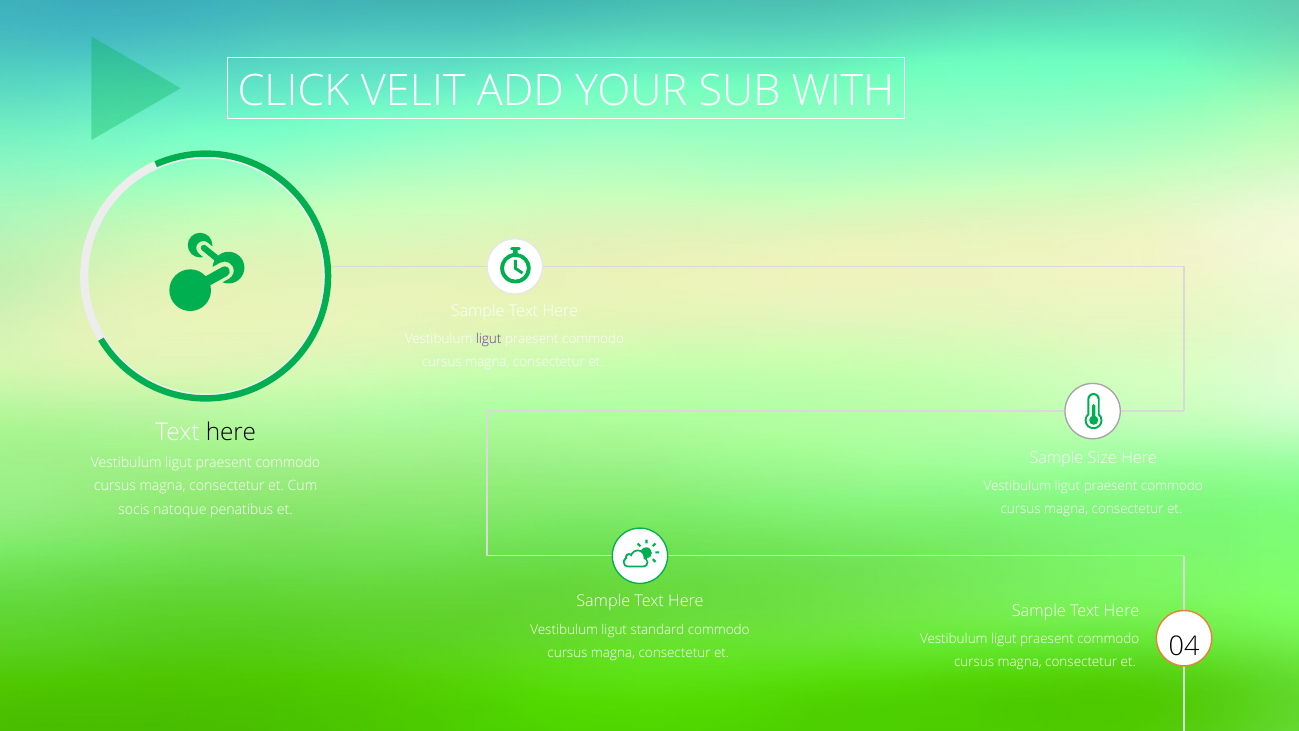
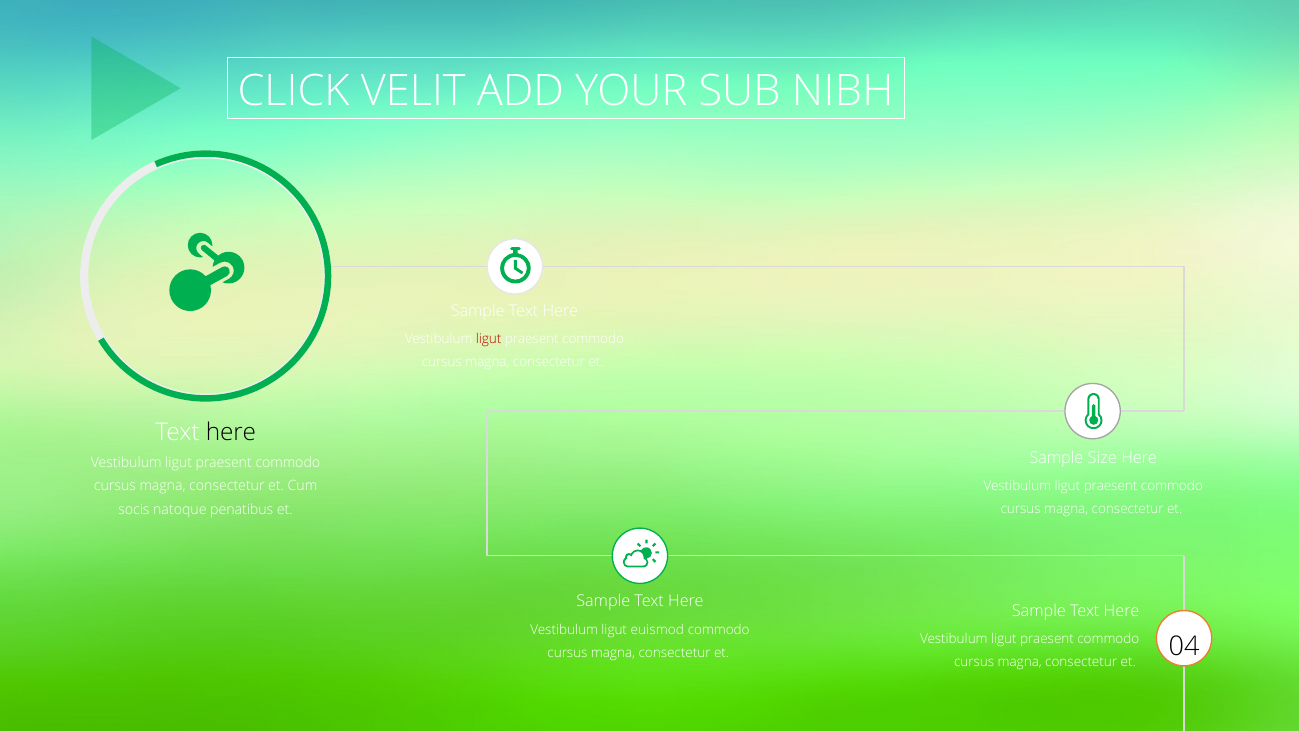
WITH: WITH -> NIBH
ligut at (489, 339) colour: purple -> red
standard: standard -> euismod
